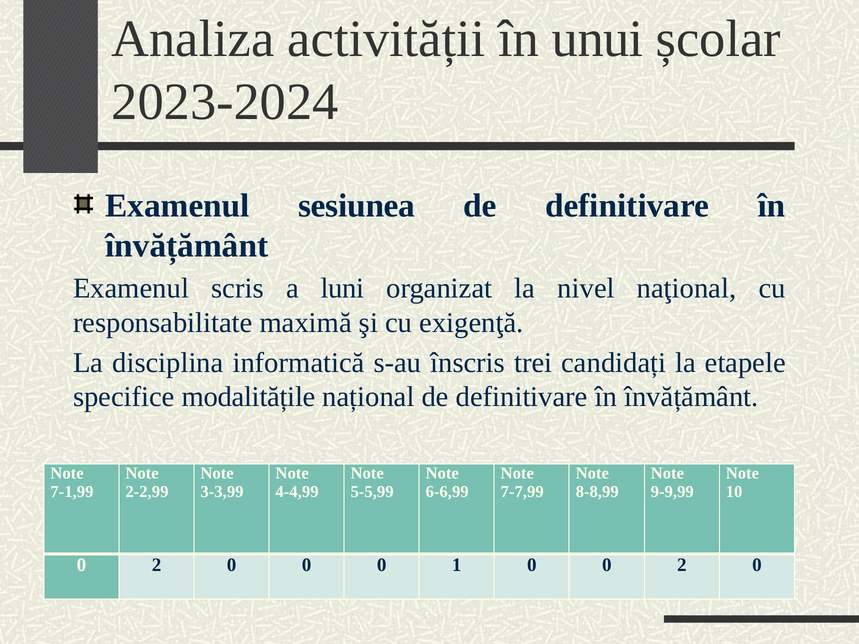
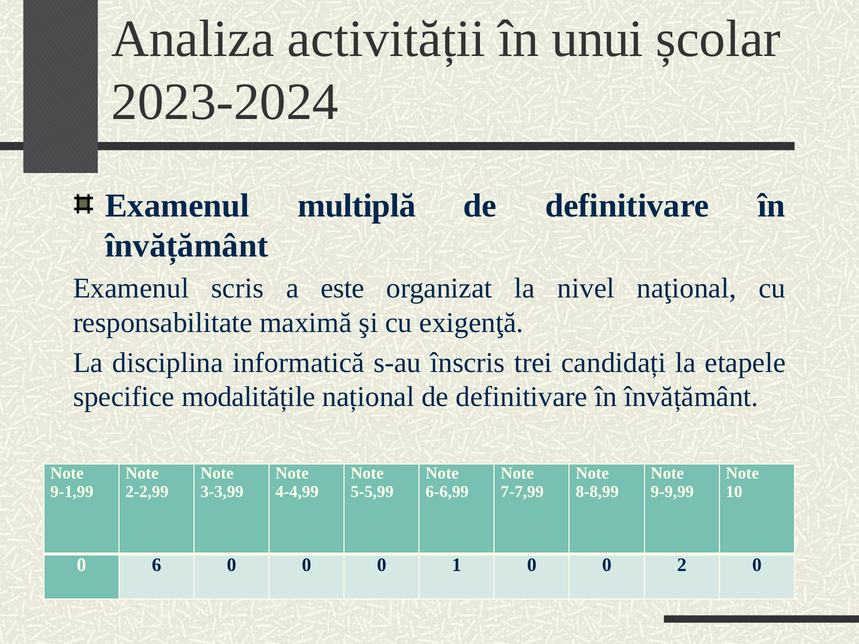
sesiunea: sesiunea -> multiplă
luni: luni -> este
7-1,99: 7-1,99 -> 9-1,99
2 at (157, 565): 2 -> 6
